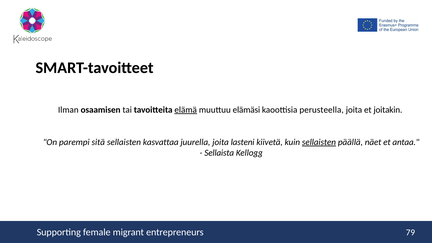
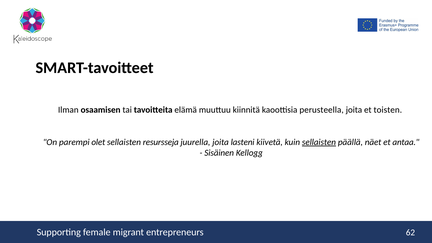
elämä underline: present -> none
elämäsi: elämäsi -> kiinnitä
joitakin: joitakin -> toisten
sitä: sitä -> olet
kasvattaa: kasvattaa -> resursseja
Sellaista: Sellaista -> Sisäinen
79: 79 -> 62
